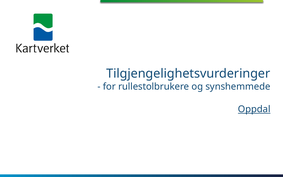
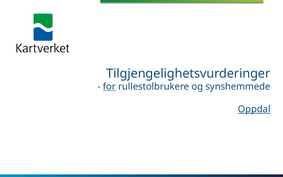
for underline: none -> present
